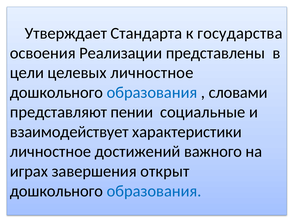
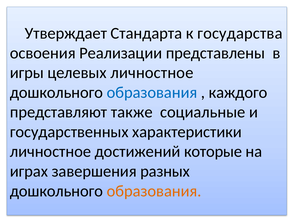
цели: цели -> игры
словами: словами -> каждого
пении: пении -> также
взаимодействует: взаимодействует -> государственных
важного: важного -> которые
открыт: открыт -> разных
образования at (154, 191) colour: blue -> orange
